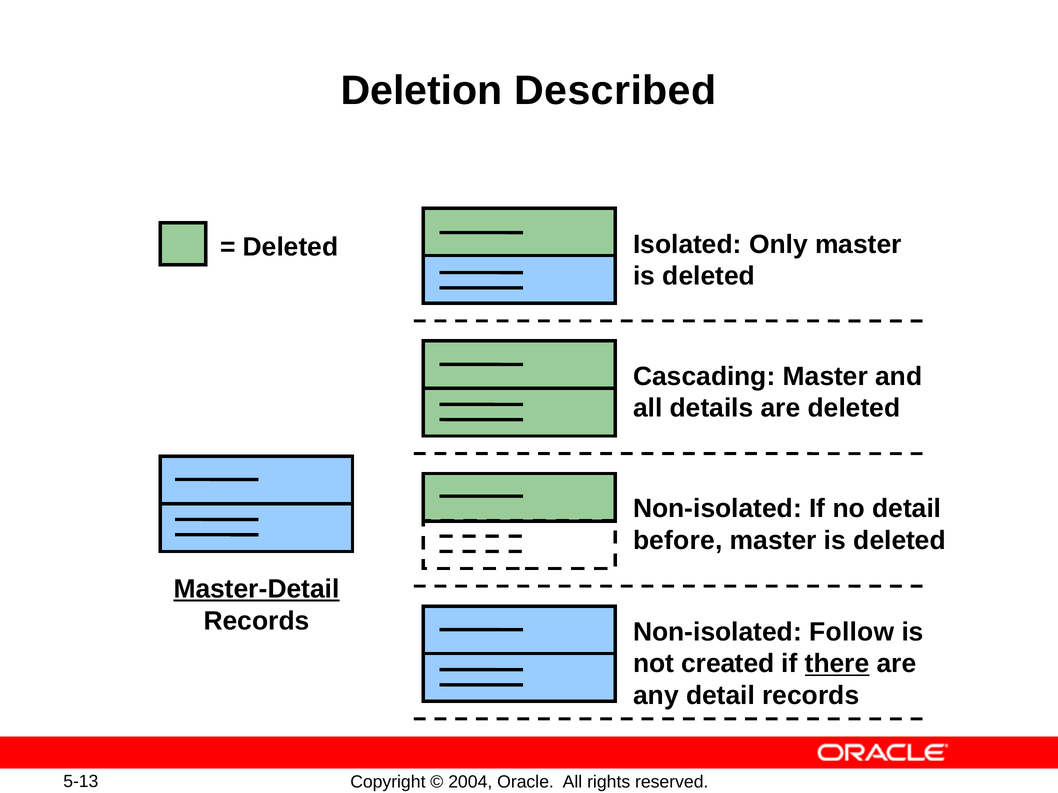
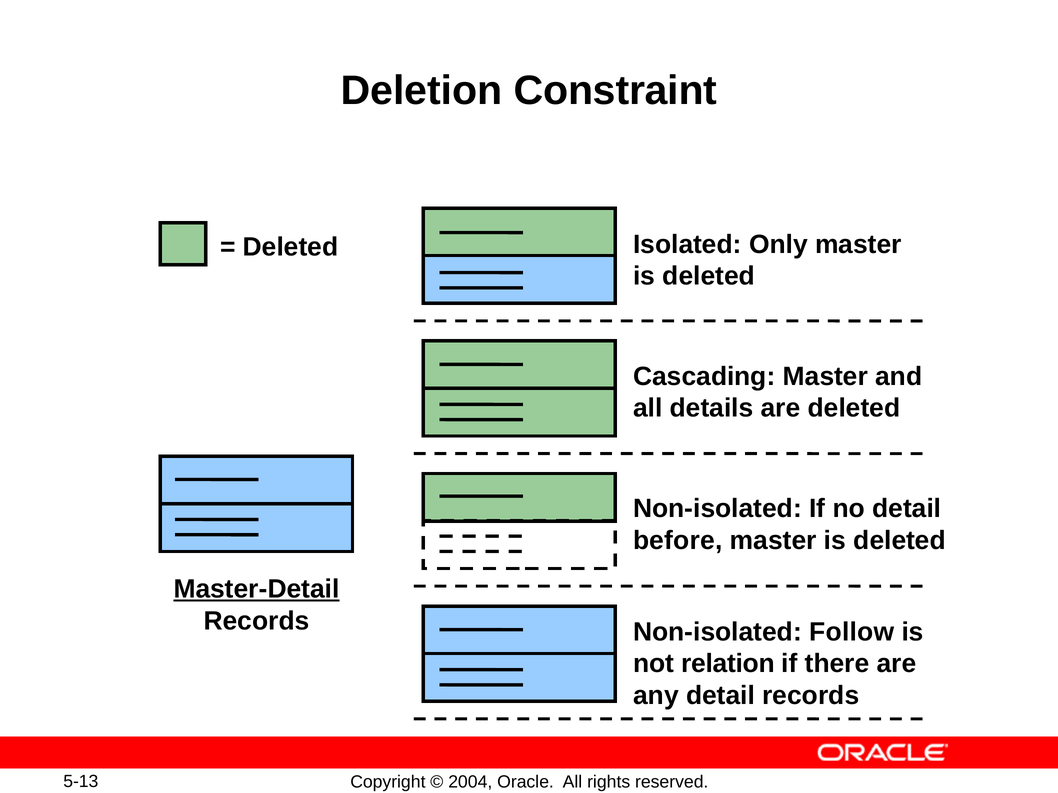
Described: Described -> Constraint
created: created -> relation
there underline: present -> none
